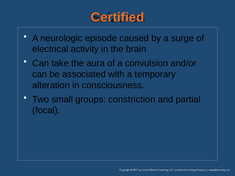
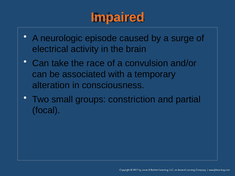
Certified: Certified -> Impaired
aura: aura -> race
